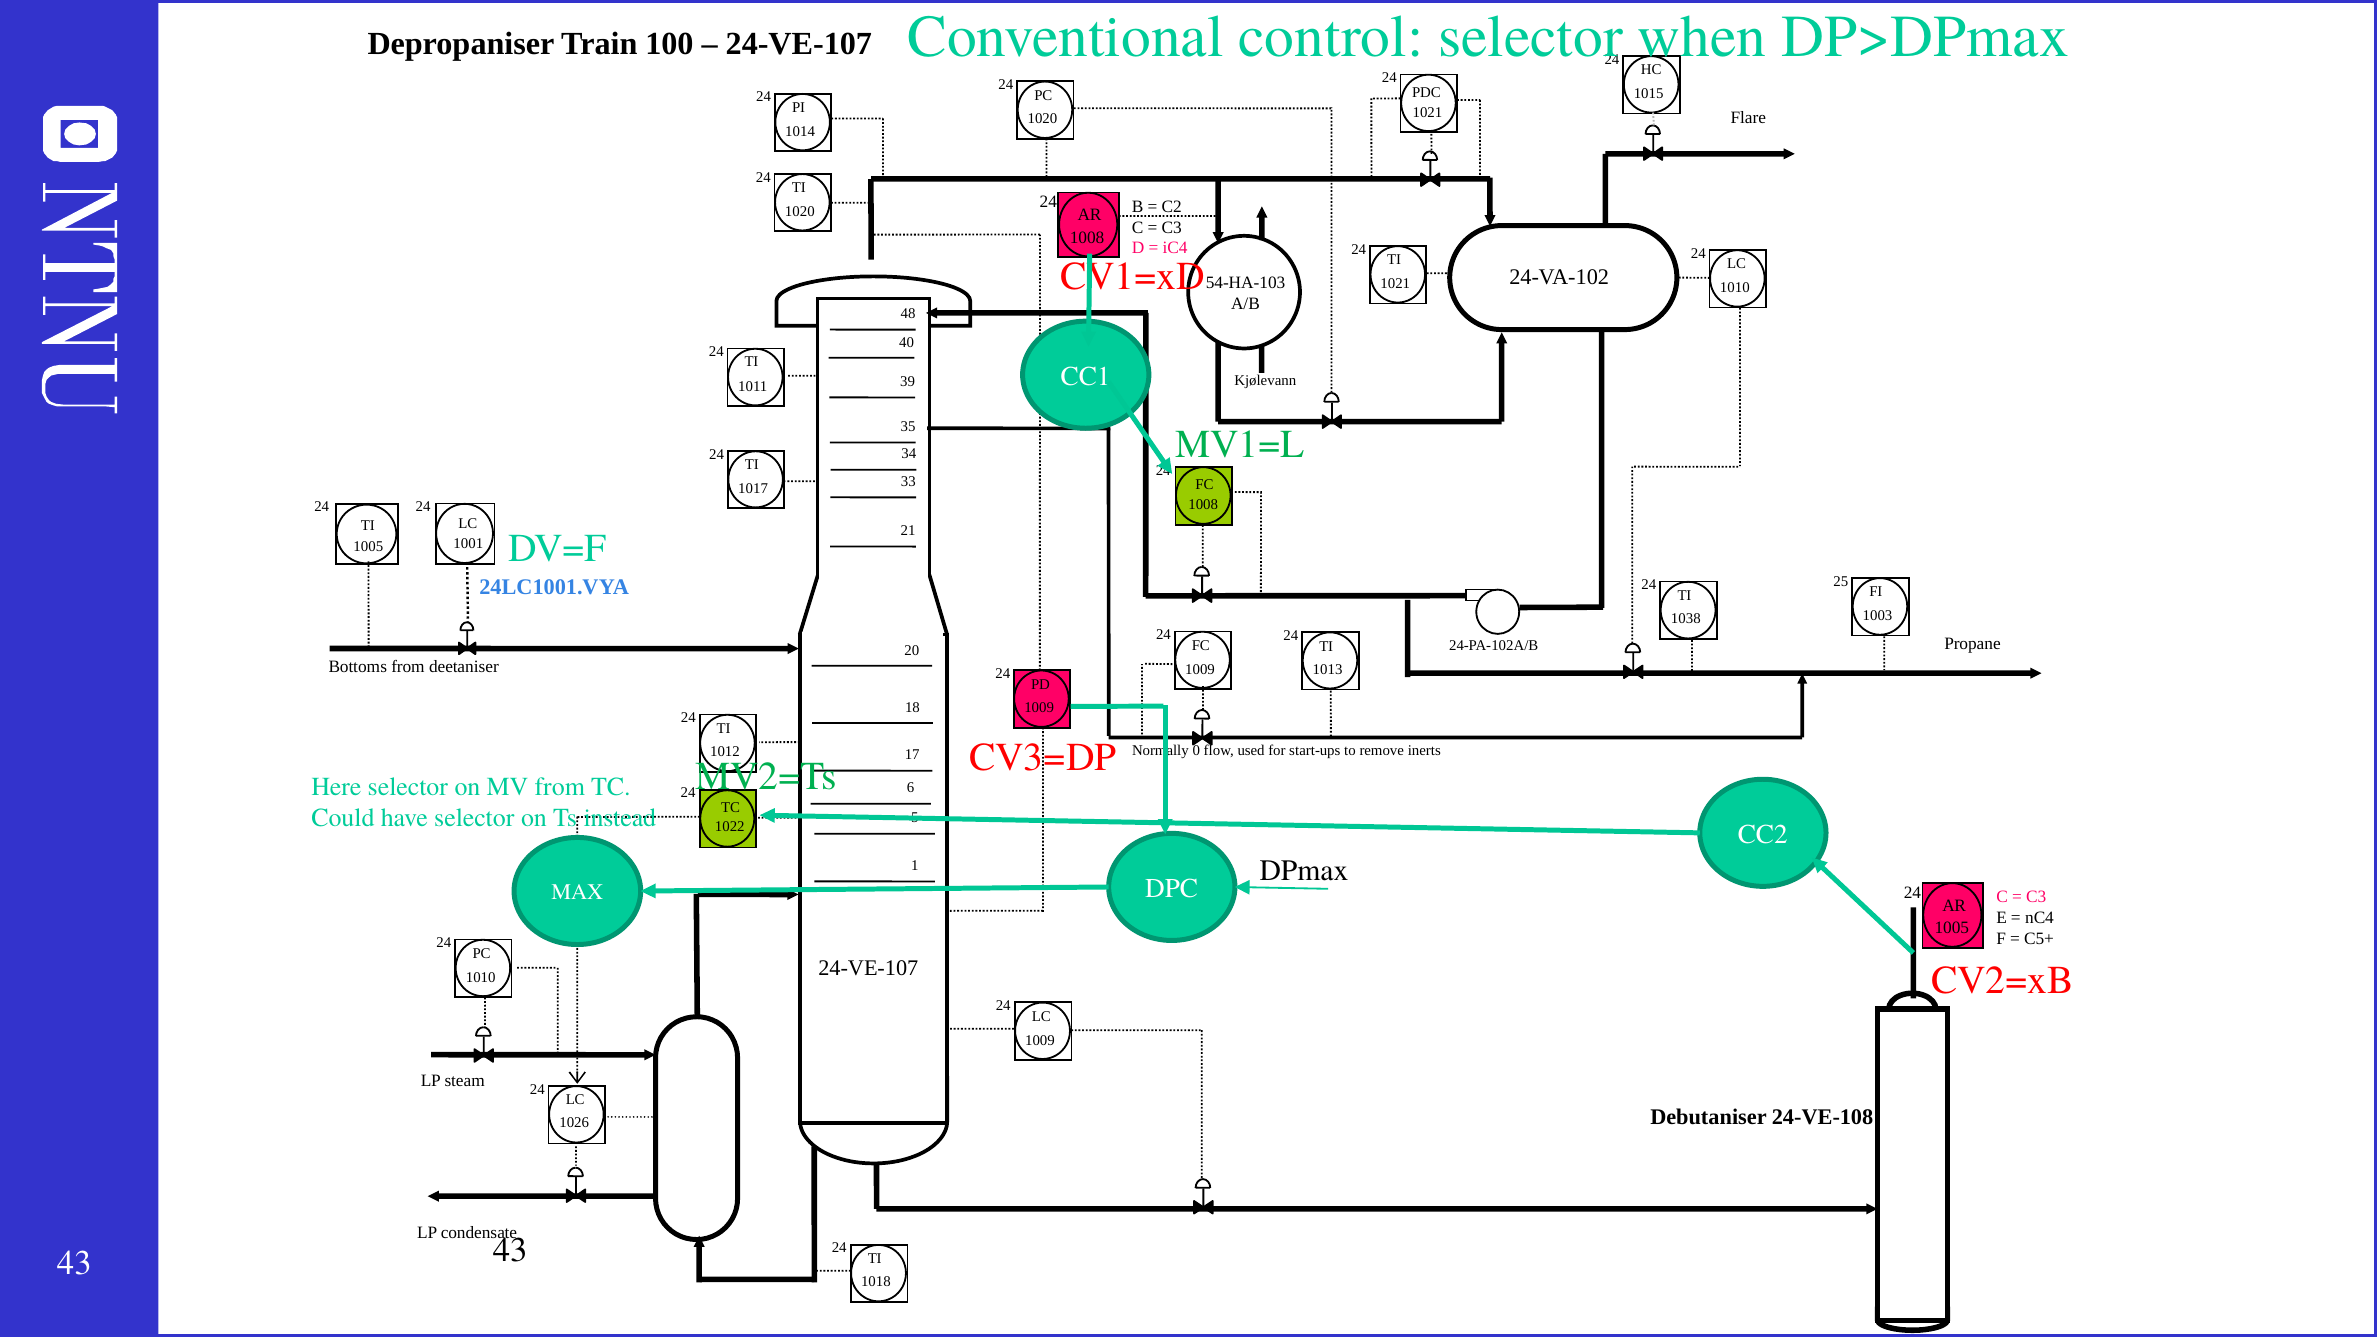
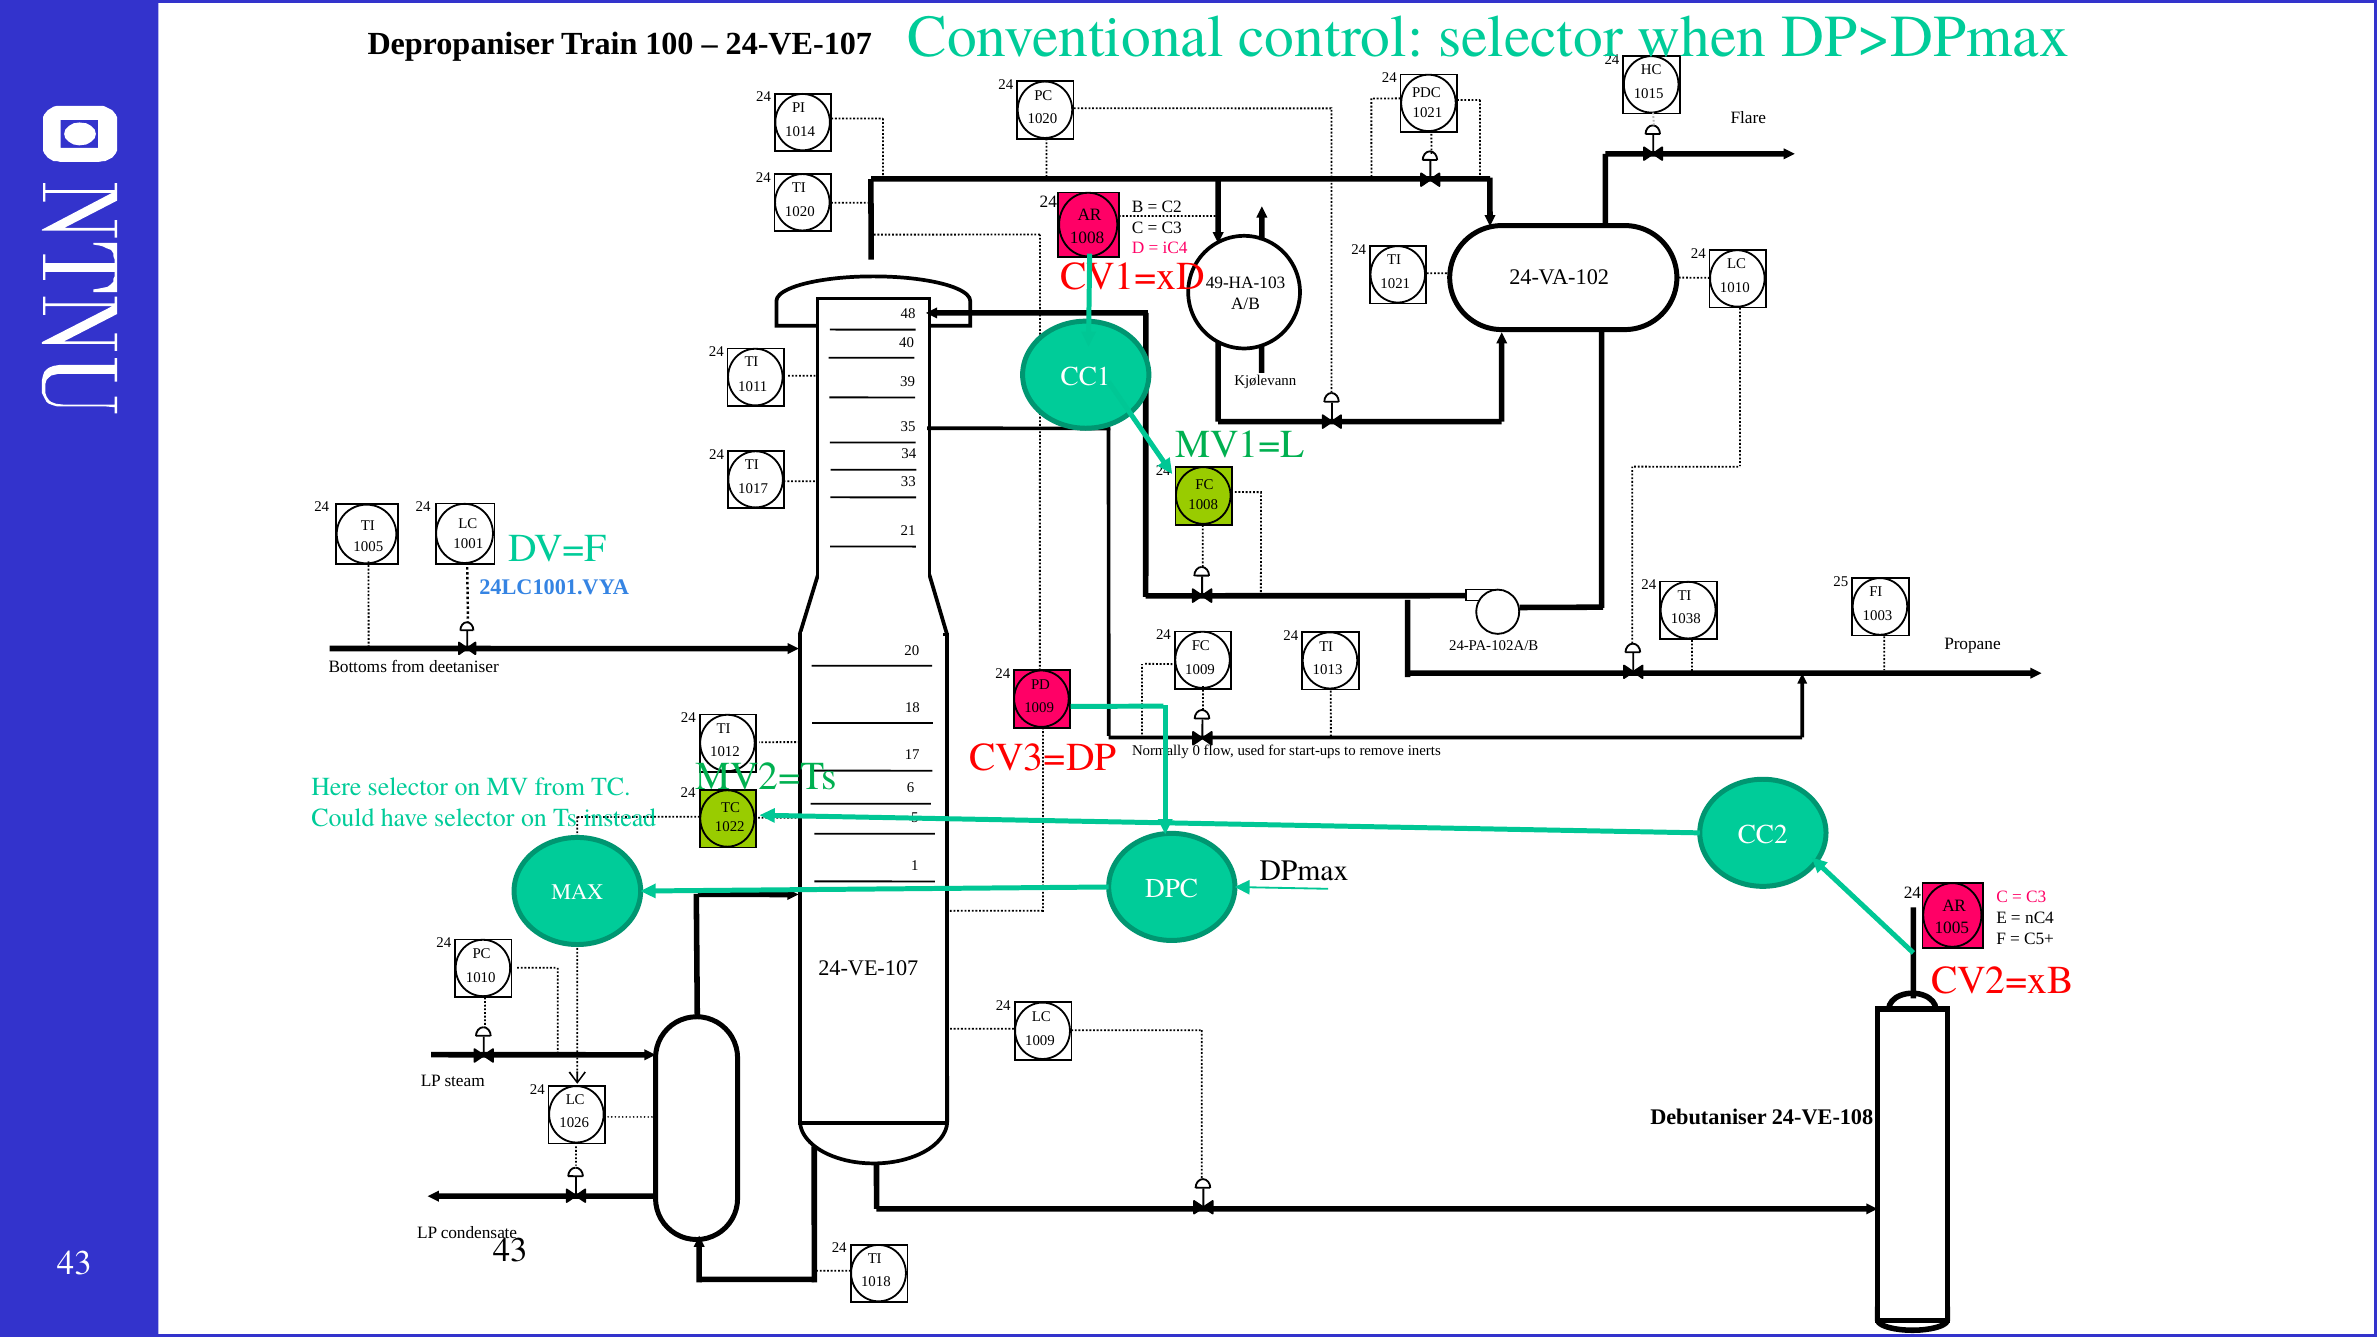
54-HA-103: 54-HA-103 -> 49-HA-103
